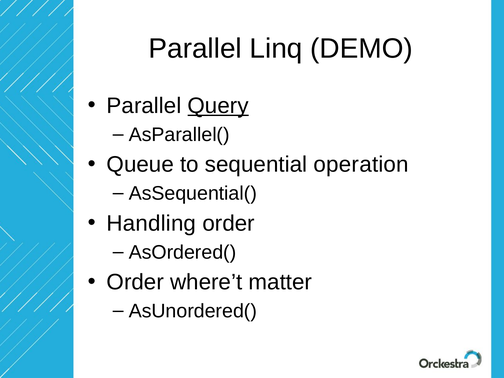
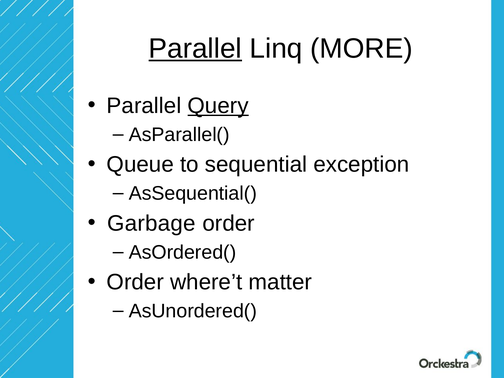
Parallel at (195, 49) underline: none -> present
DEMO: DEMO -> MORE
operation: operation -> exception
Handling: Handling -> Garbage
